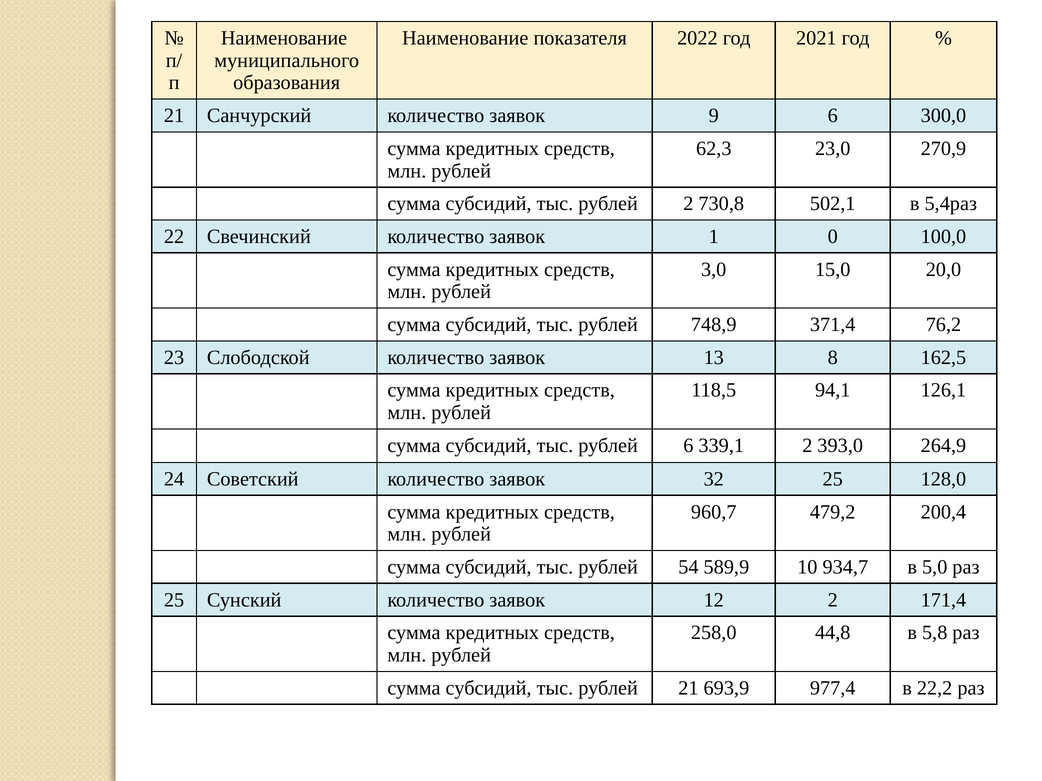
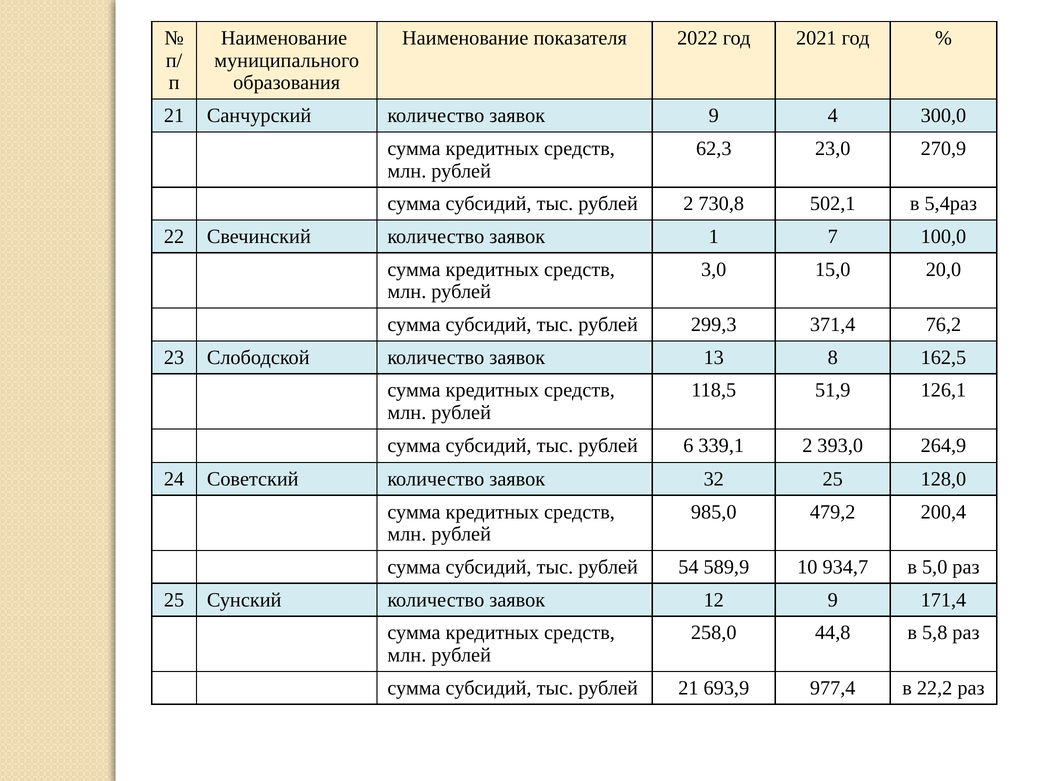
9 6: 6 -> 4
0: 0 -> 7
748,9: 748,9 -> 299,3
94,1: 94,1 -> 51,9
960,7: 960,7 -> 985,0
12 2: 2 -> 9
